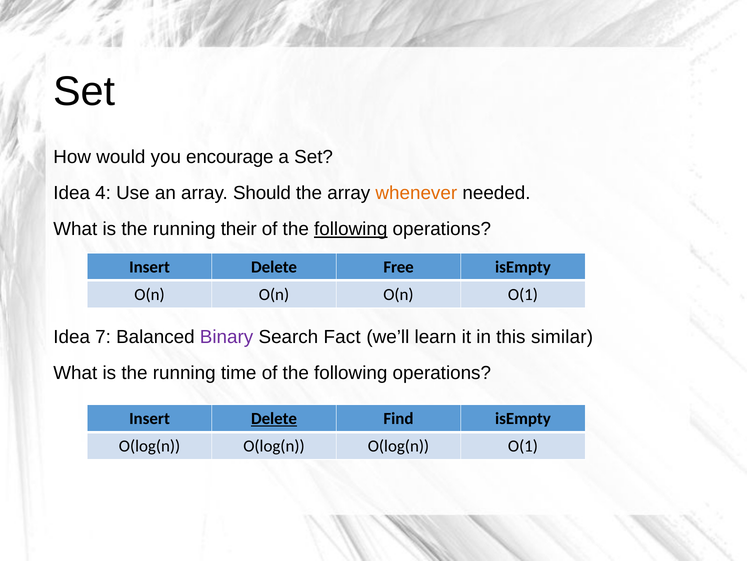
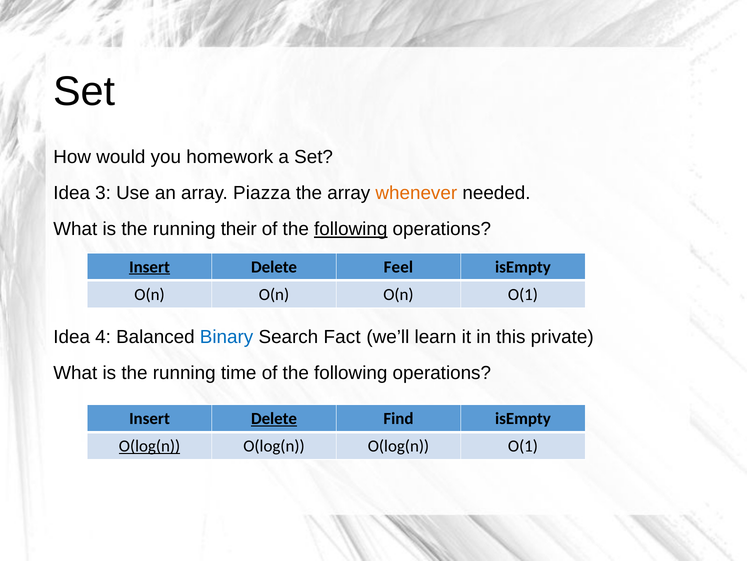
encourage: encourage -> homework
4: 4 -> 3
Should: Should -> Piazza
Insert at (150, 267) underline: none -> present
Free: Free -> Feel
7: 7 -> 4
Binary colour: purple -> blue
similar: similar -> private
O(log(n at (150, 445) underline: none -> present
